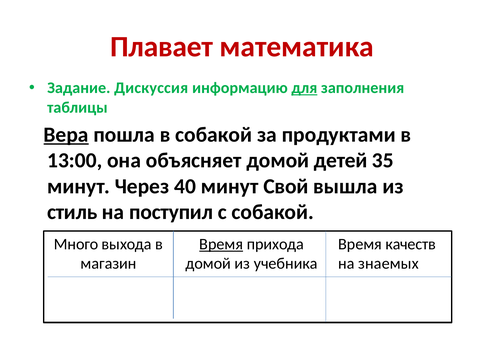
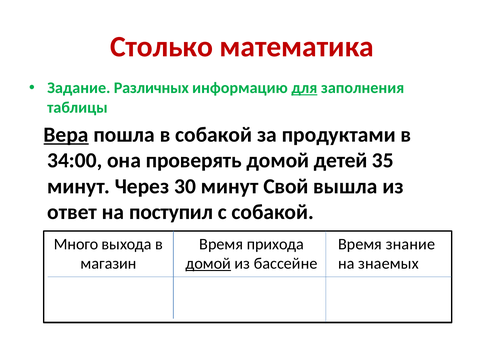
Плавает: Плавает -> Столько
Дискуссия: Дискуссия -> Различных
13:00: 13:00 -> 34:00
объясняет: объясняет -> проверять
40: 40 -> 30
стиль: стиль -> ответ
Время at (221, 244) underline: present -> none
качеств: качеств -> знание
домой at (208, 264) underline: none -> present
учебника: учебника -> бассейне
